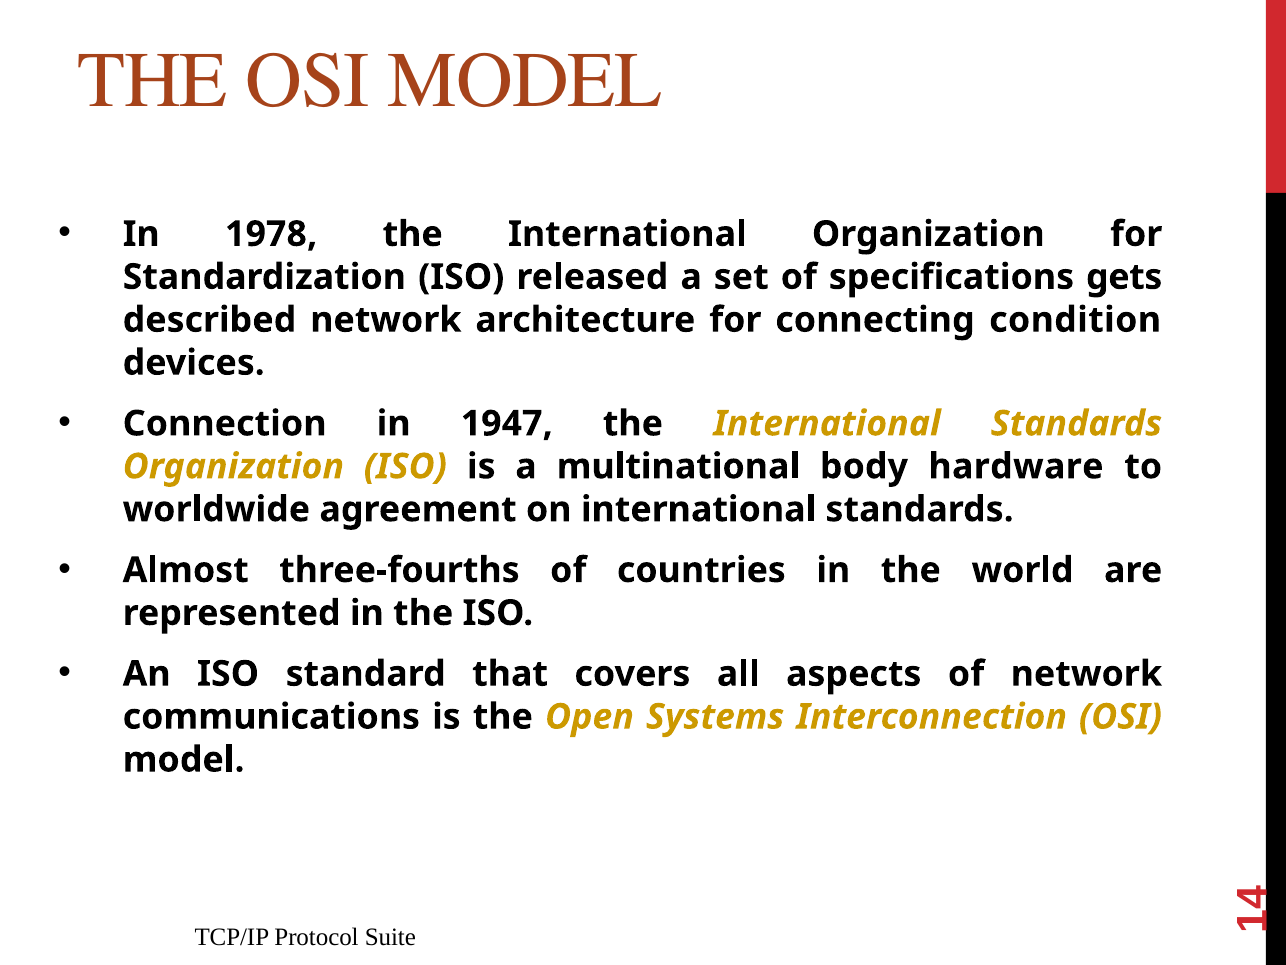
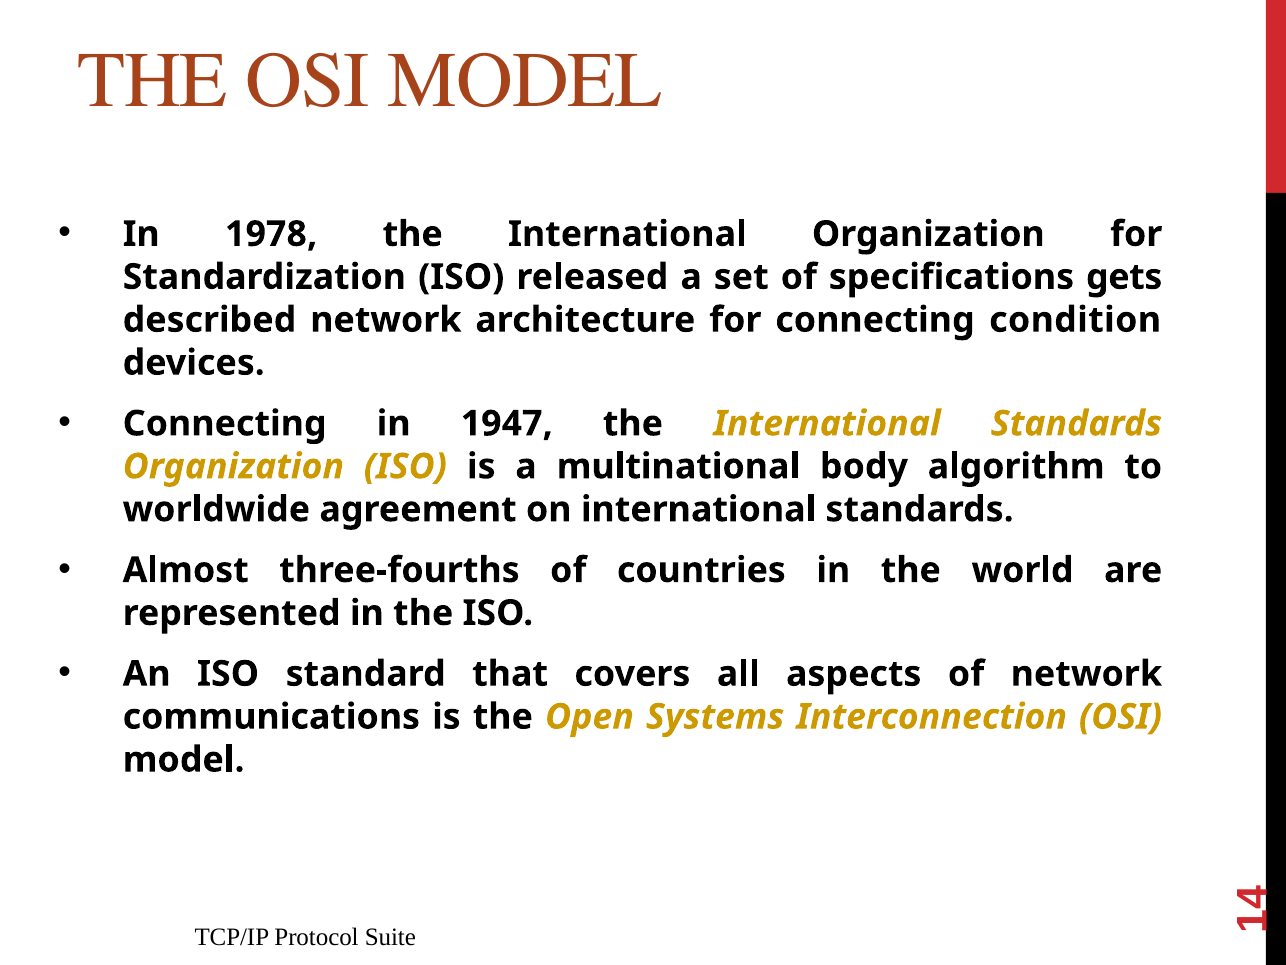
Connection at (225, 423): Connection -> Connecting
hardware: hardware -> algorithm
